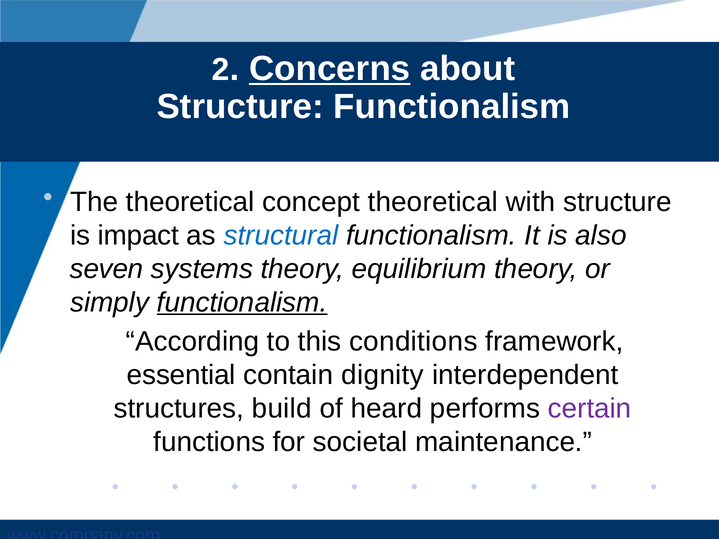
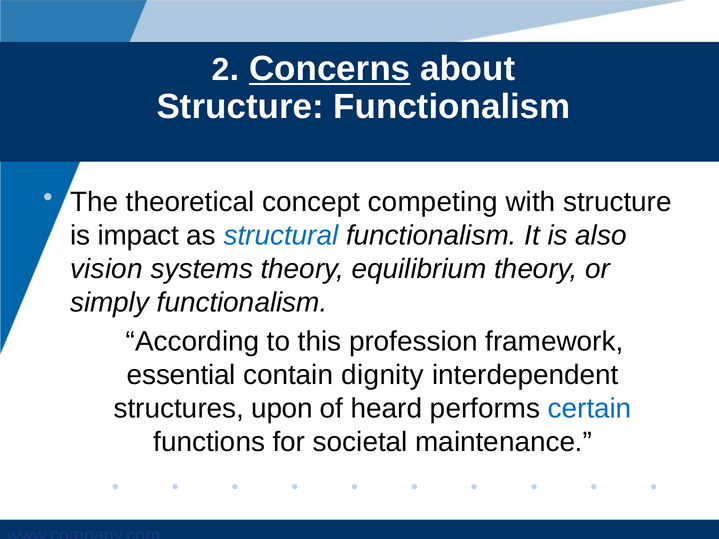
concept theoretical: theoretical -> competing
seven: seven -> vision
functionalism at (242, 302) underline: present -> none
conditions: conditions -> profession
build: build -> upon
certain colour: purple -> blue
